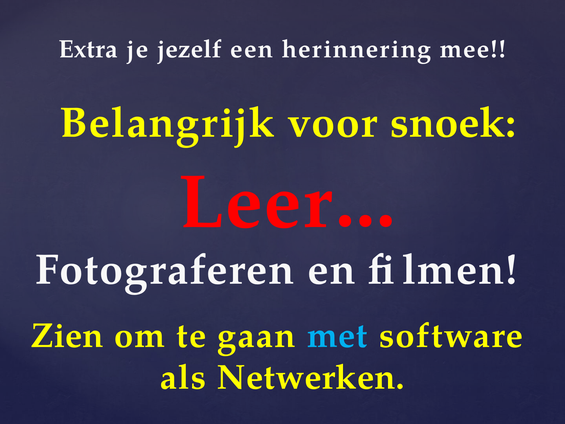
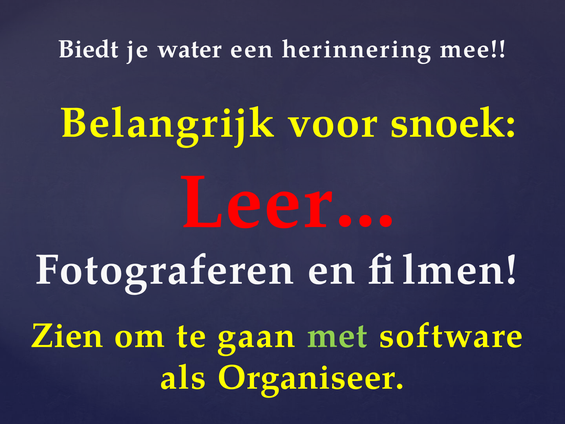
Extra: Extra -> Biedt
jezelf: jezelf -> water
met colour: light blue -> light green
Netwerken: Netwerken -> Organiseer
